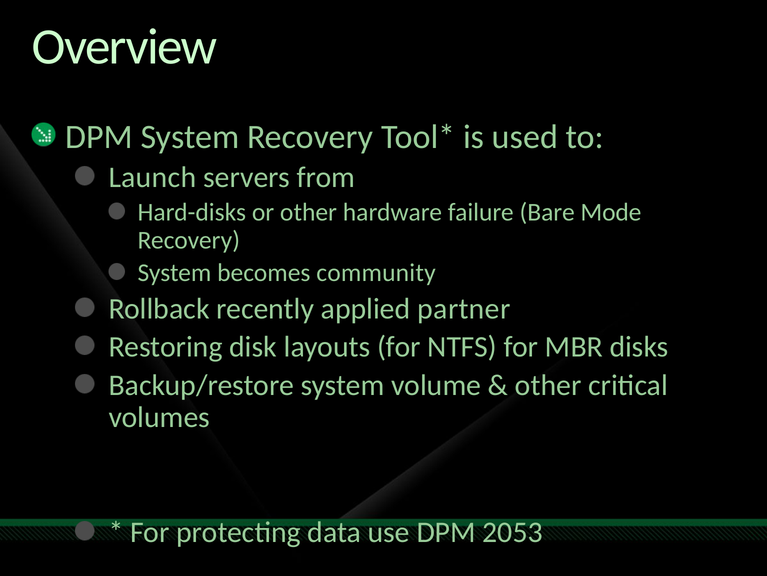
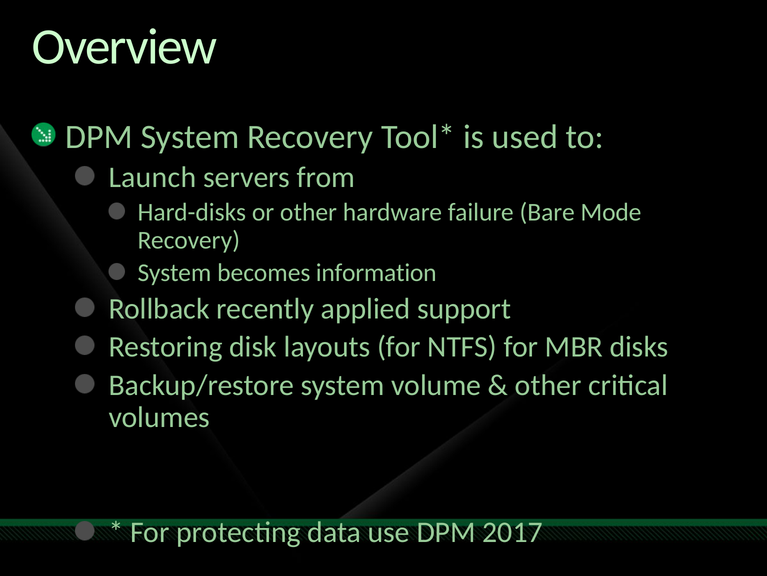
community: community -> information
partner: partner -> support
2053: 2053 -> 2017
